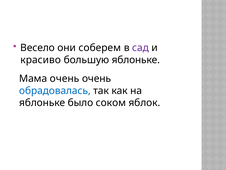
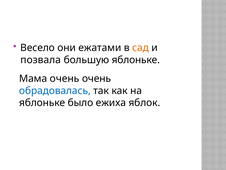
соберем: соберем -> ежатами
сад colour: purple -> orange
красиво: красиво -> позвала
соком: соком -> ежиха
